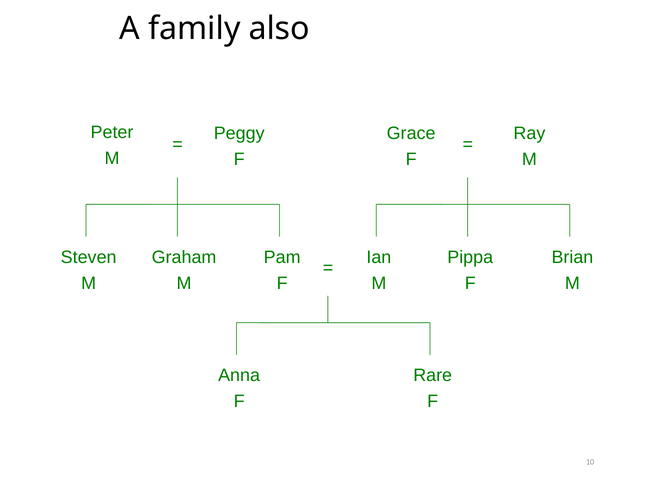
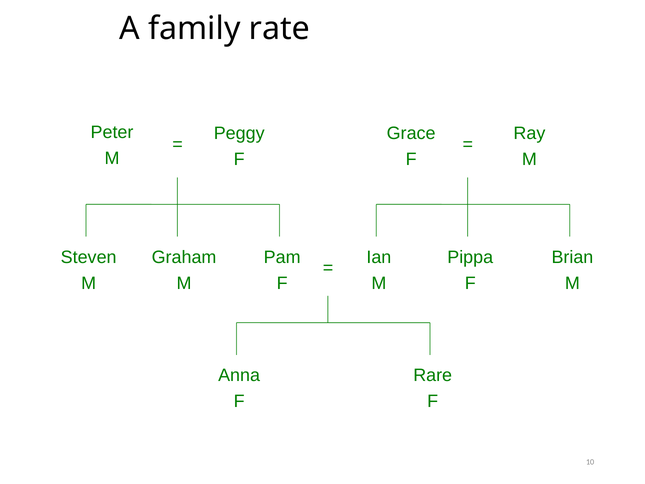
also: also -> rate
